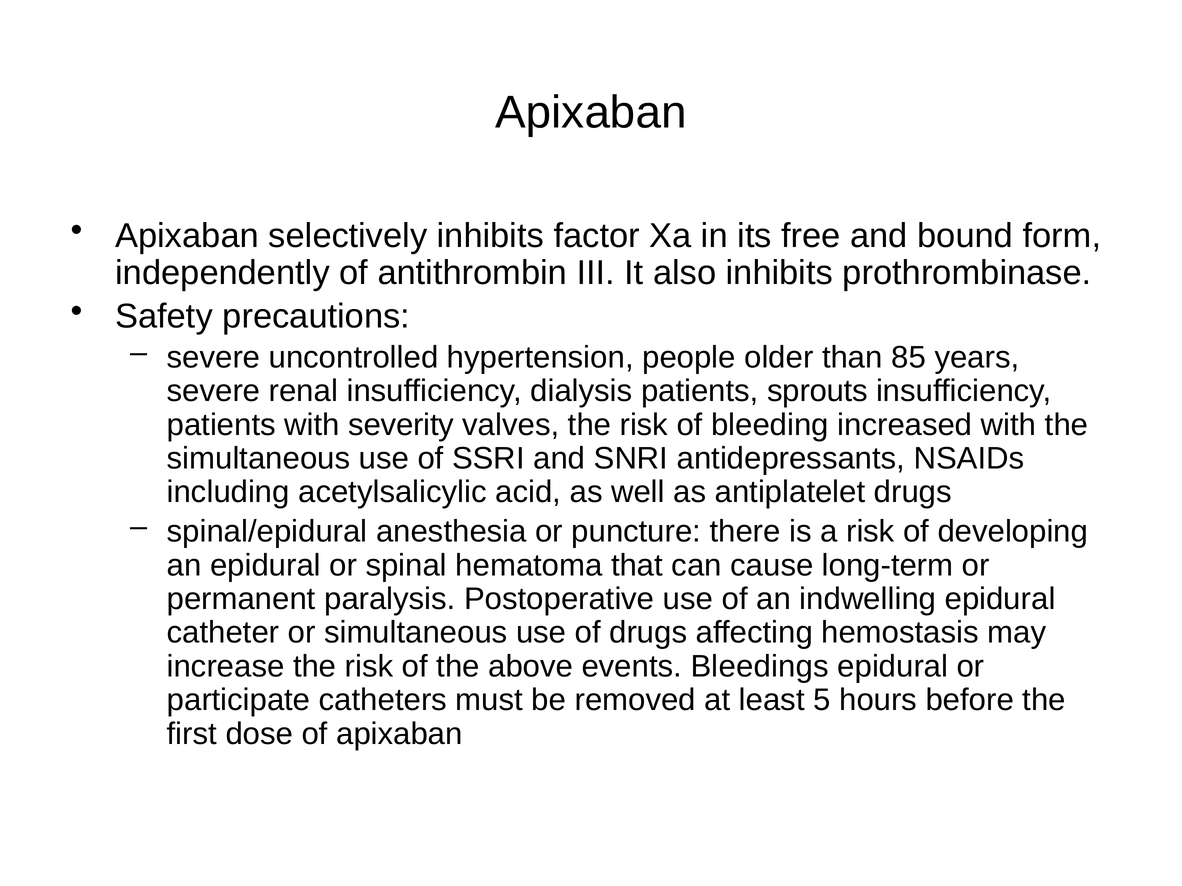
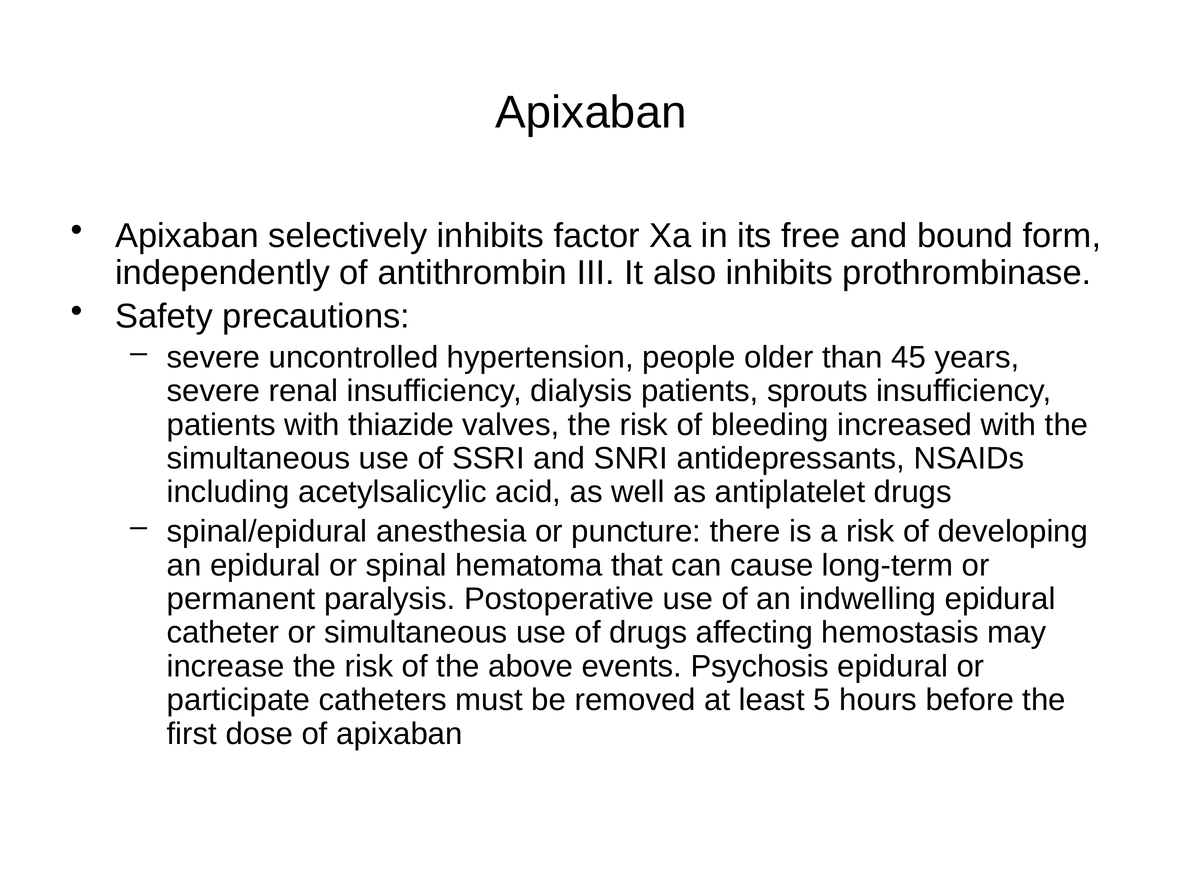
85: 85 -> 45
severity: severity -> thiazide
Bleedings: Bleedings -> Psychosis
